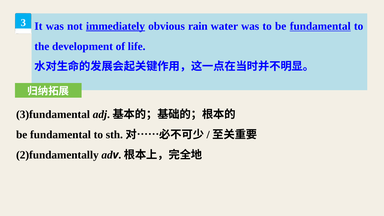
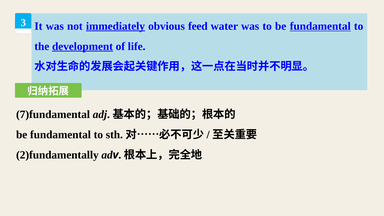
rain: rain -> feed
development underline: none -> present
3)fundamental: 3)fundamental -> 7)fundamental
